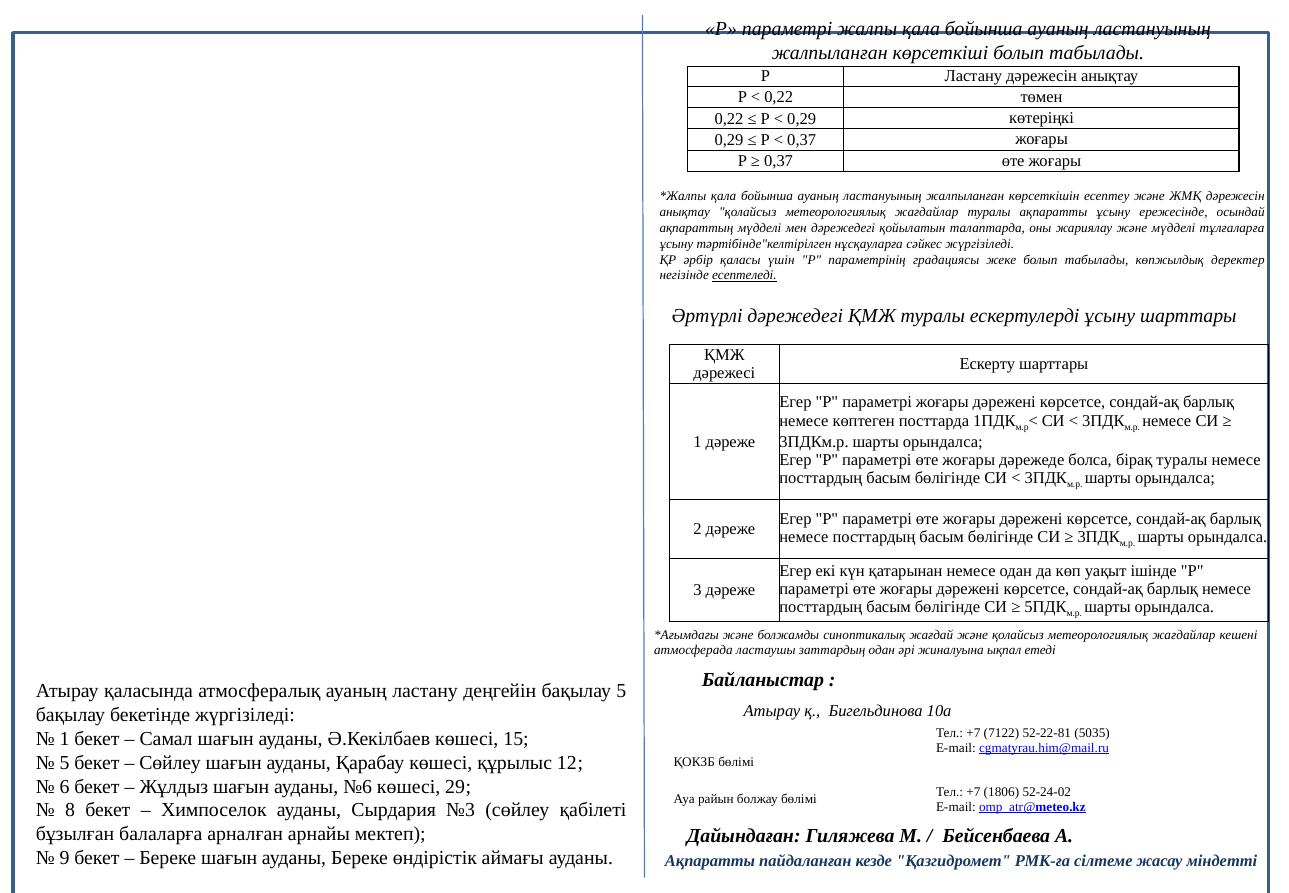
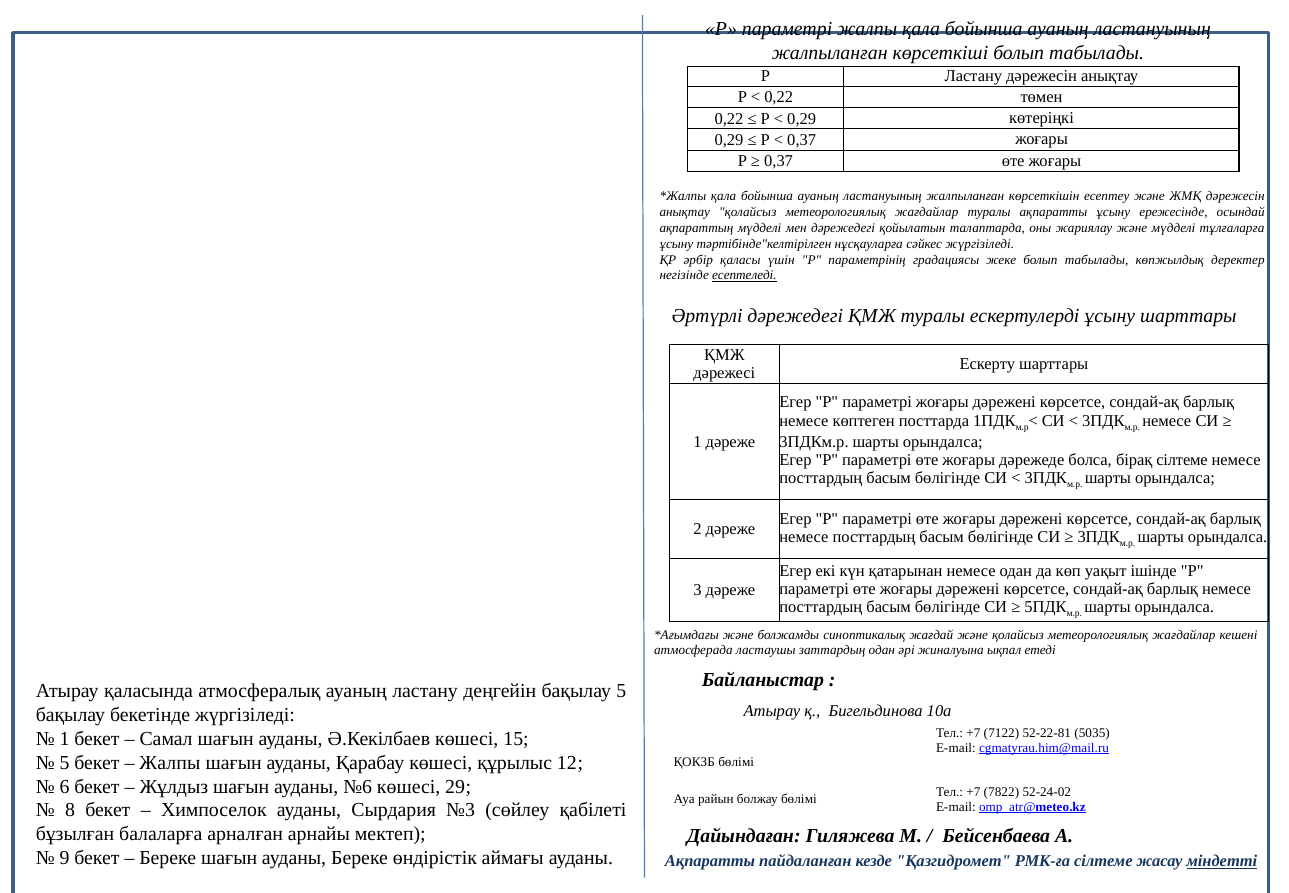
бірақ туралы: туралы -> сілтеме
Сөйлеу at (170, 762): Сөйлеу -> Жалпы
1806: 1806 -> 7822
міндетті underline: none -> present
